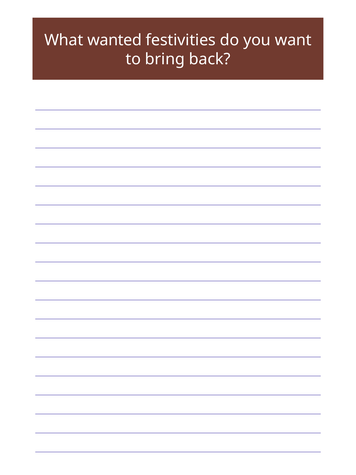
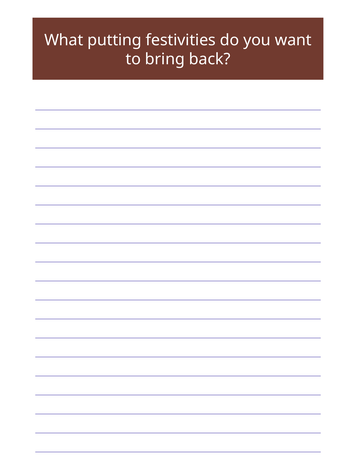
wanted: wanted -> putting
